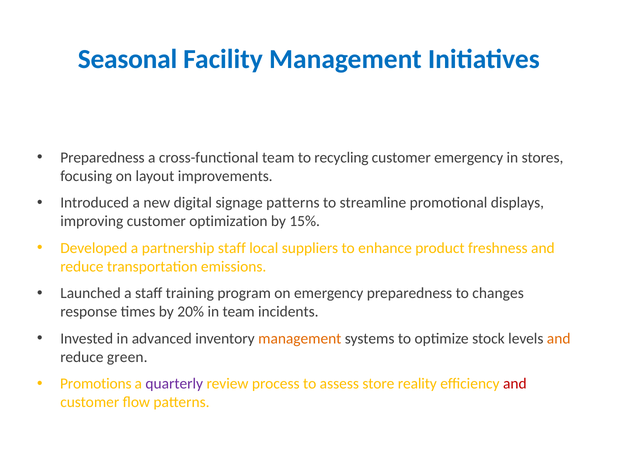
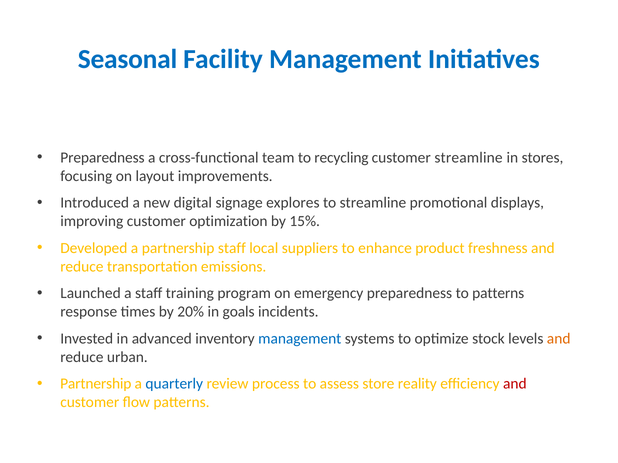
customer emergency: emergency -> streamline
signage patterns: patterns -> explores
to changes: changes -> patterns
in team: team -> goals
management at (300, 339) colour: orange -> blue
green: green -> urban
Promotions at (96, 384): Promotions -> Partnership
quarterly colour: purple -> blue
